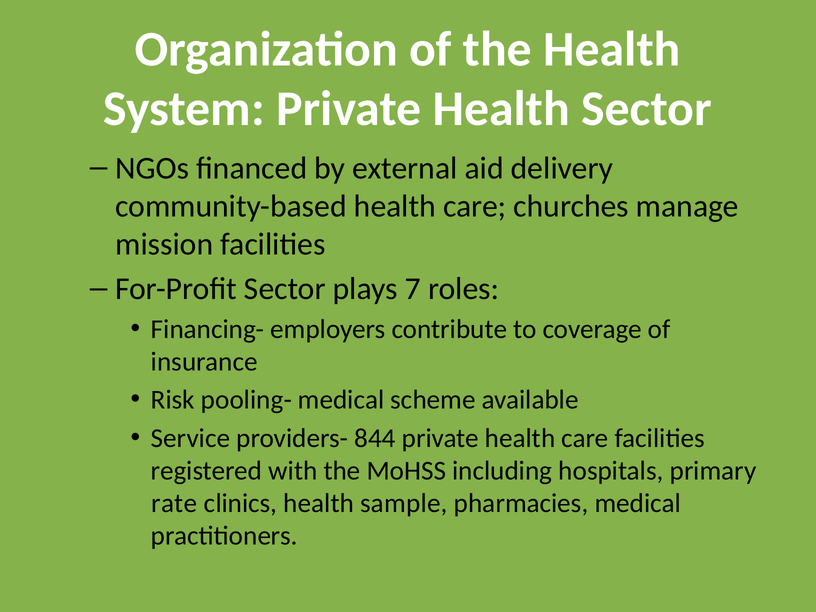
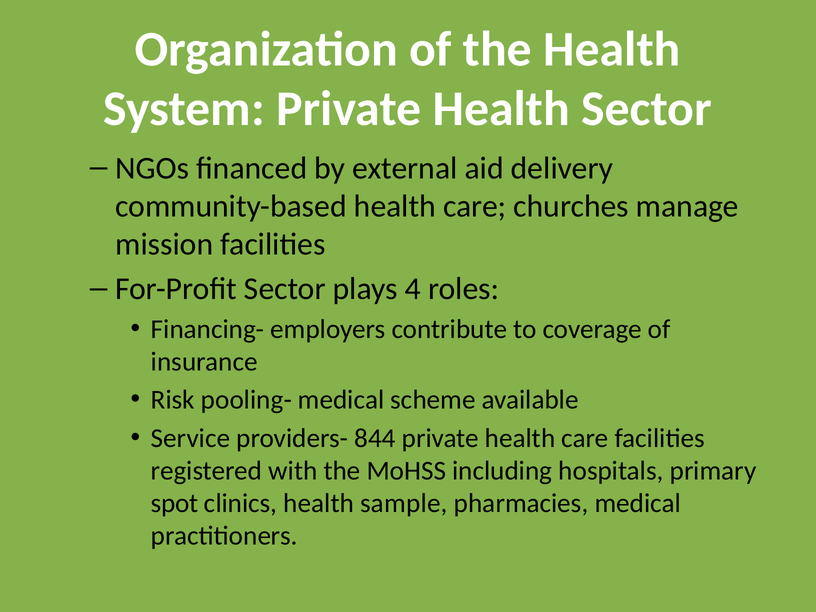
7: 7 -> 4
rate: rate -> spot
